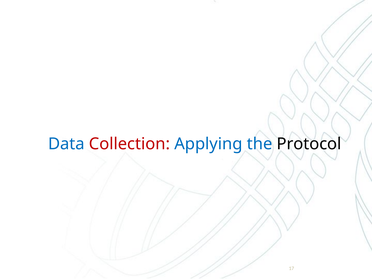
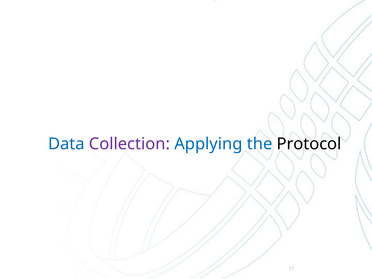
Collection colour: red -> purple
